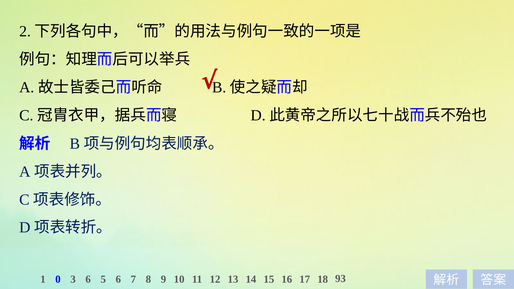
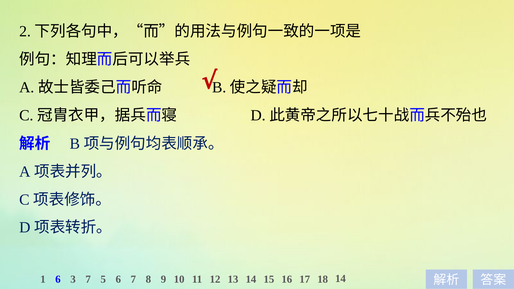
1 0: 0 -> 6
3 6: 6 -> 7
18 93: 93 -> 14
